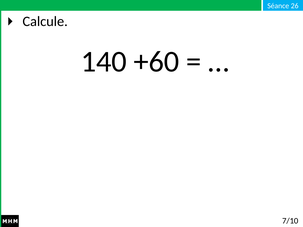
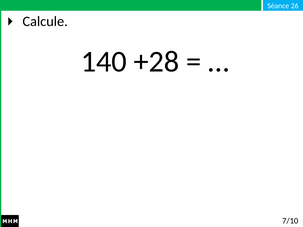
+60: +60 -> +28
